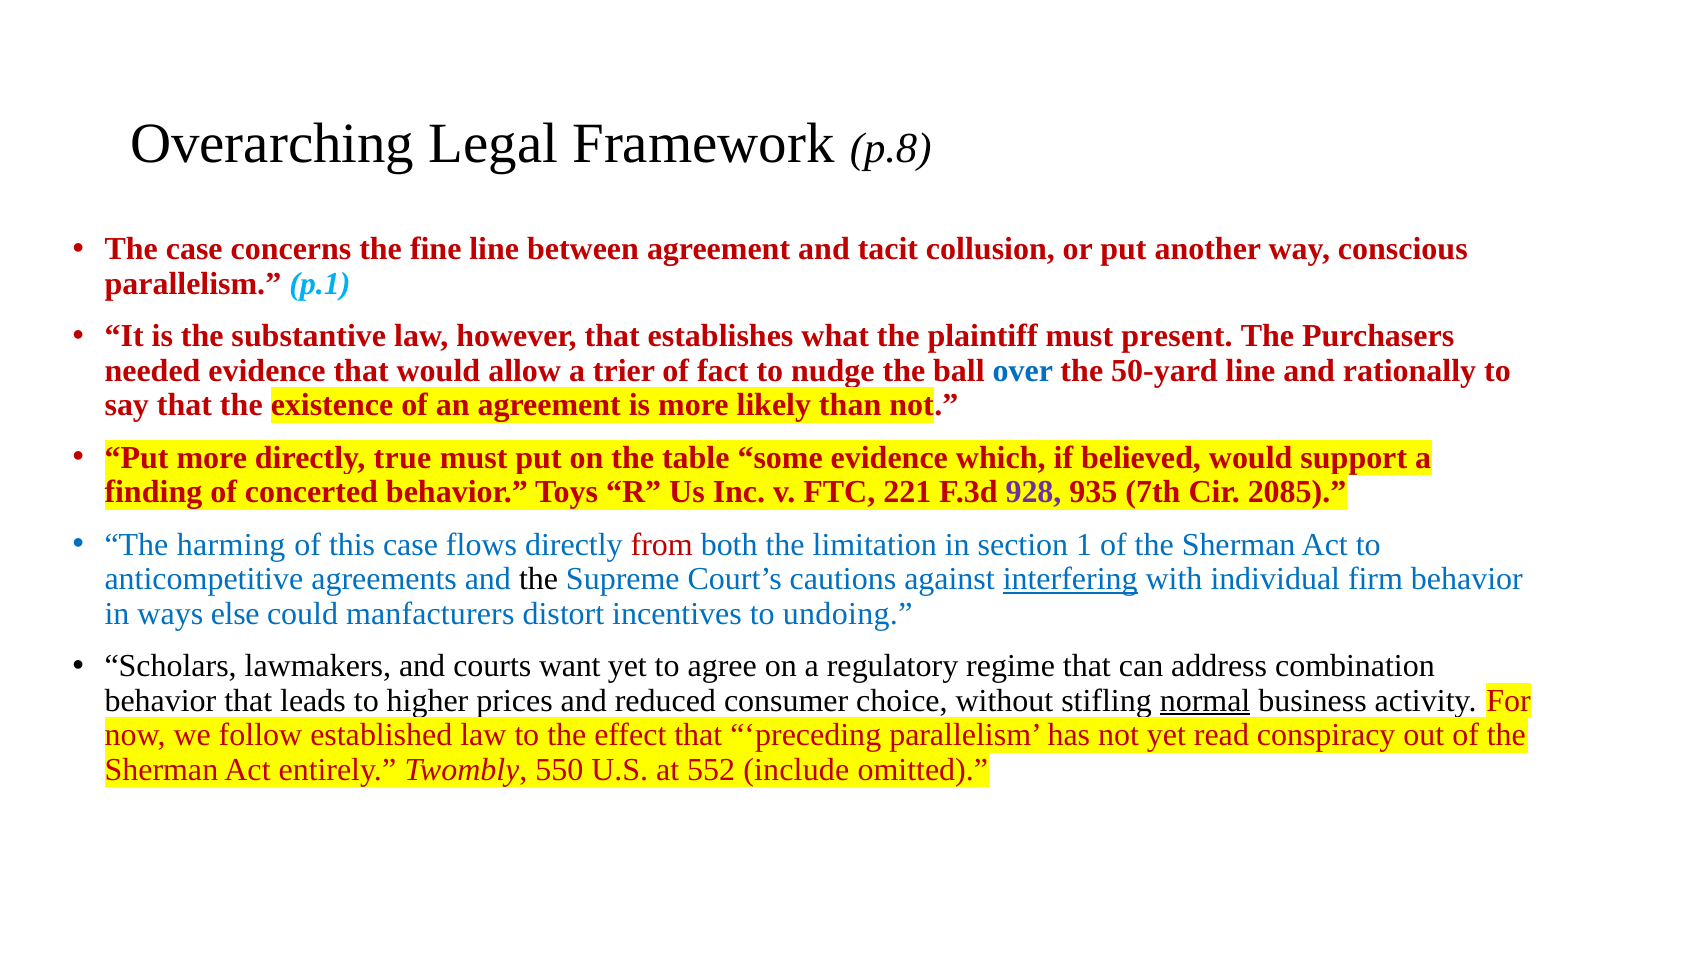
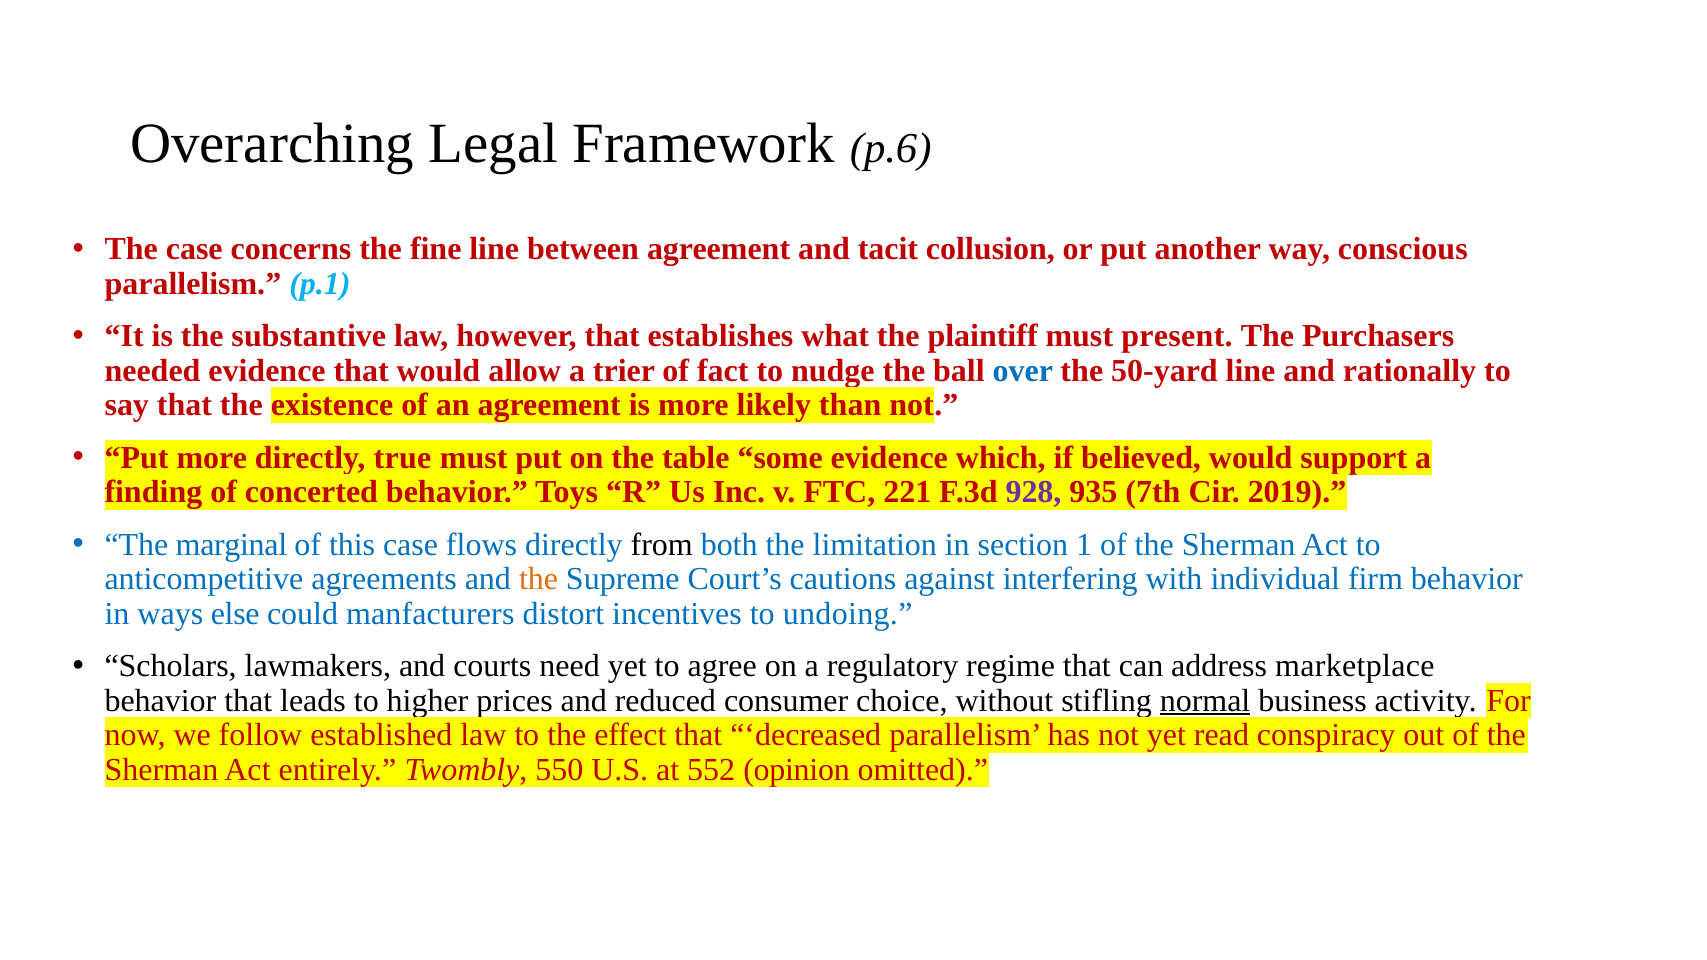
p.8: p.8 -> p.6
2085: 2085 -> 2019
harming: harming -> marginal
from colour: red -> black
the at (539, 579) colour: black -> orange
interfering underline: present -> none
want: want -> need
combination: combination -> marketplace
preceding: preceding -> decreased
include: include -> opinion
